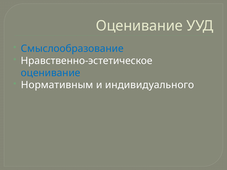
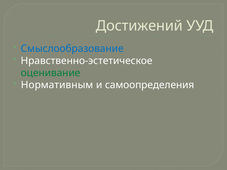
Оценивание at (139, 26): Оценивание -> Достижений
оценивание at (51, 73) colour: blue -> green
индивидуального: индивидуального -> самоопределения
